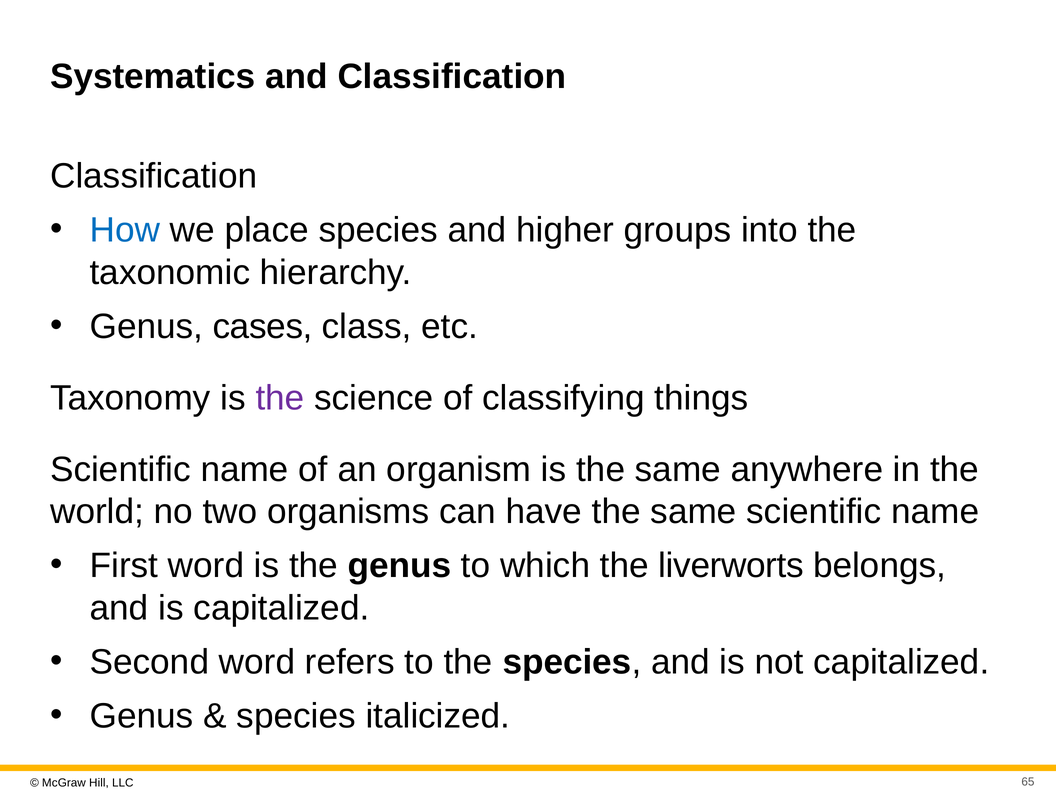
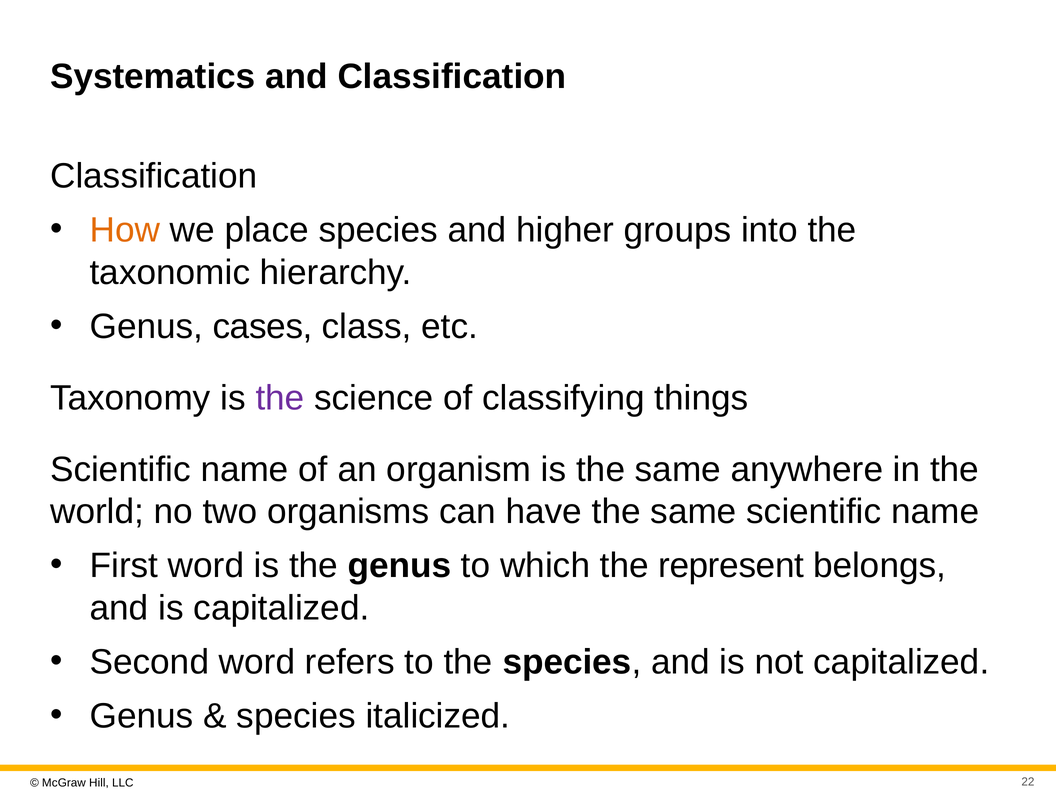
How colour: blue -> orange
liverworts: liverworts -> represent
65: 65 -> 22
